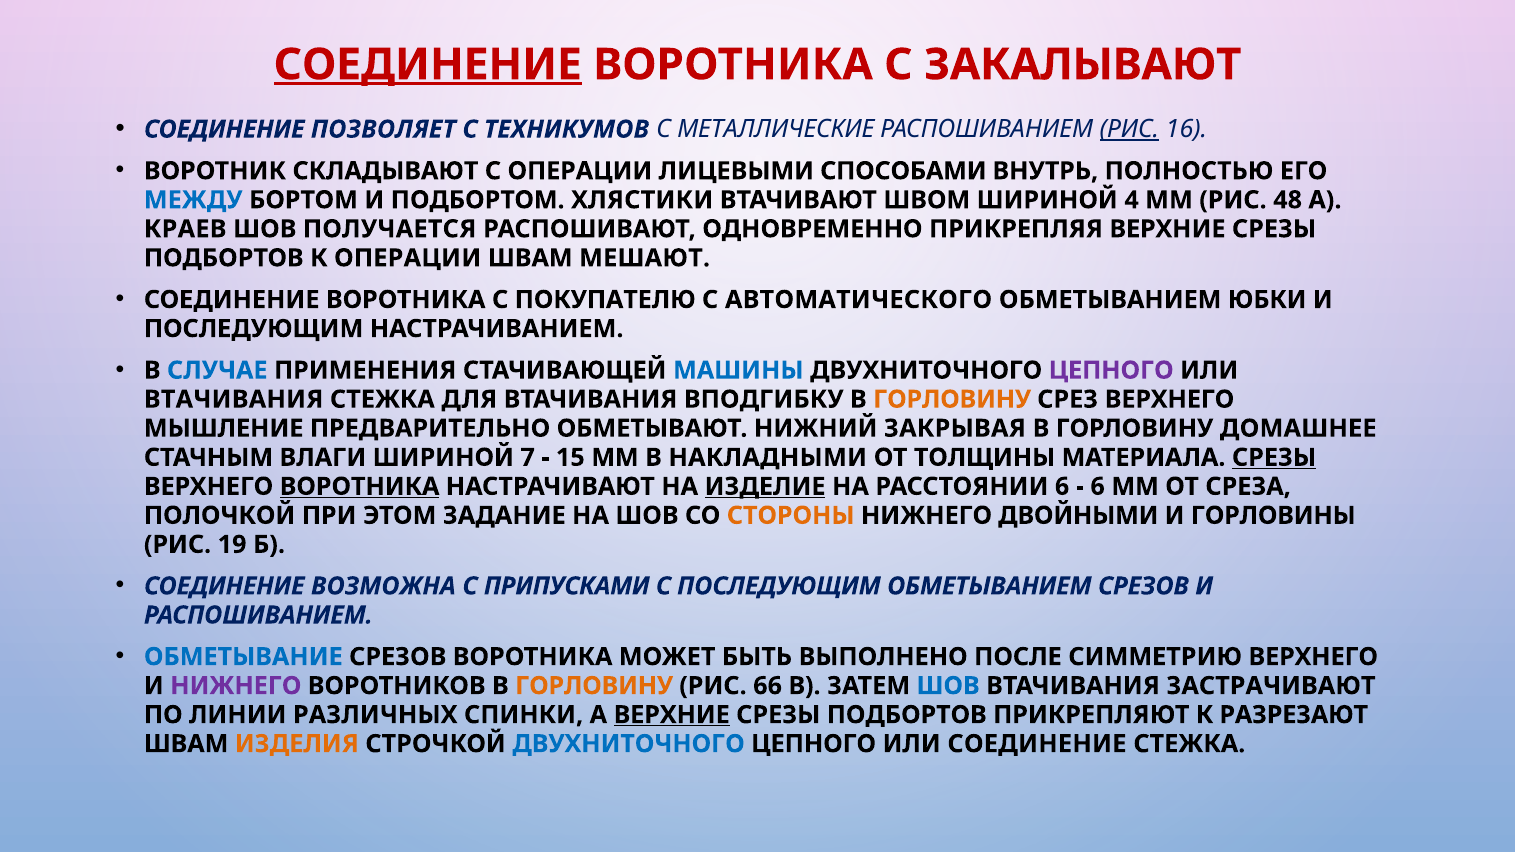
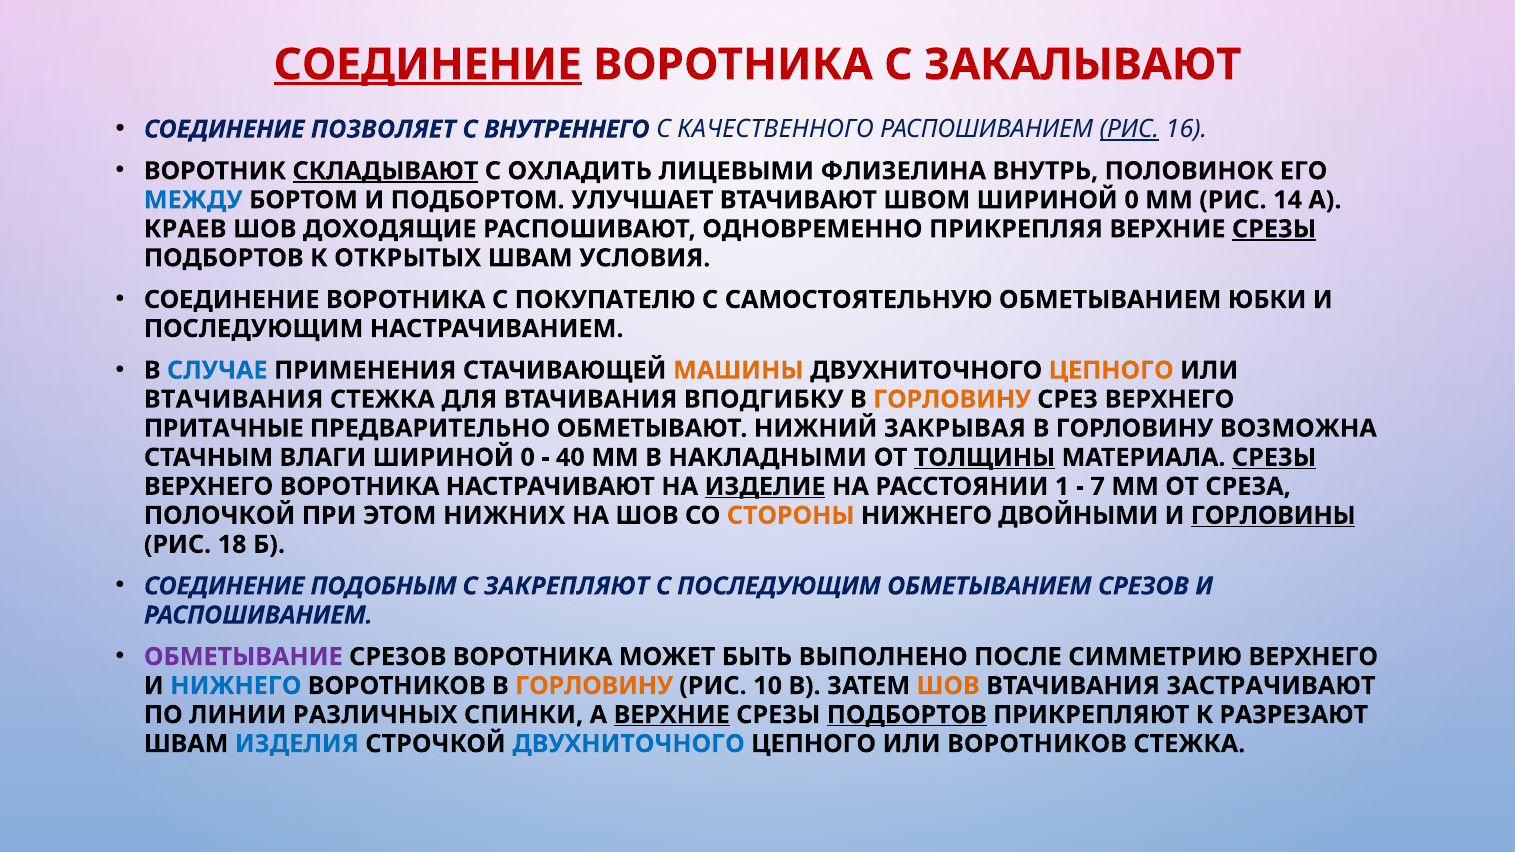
ТЕХНИКУМОВ: ТЕХНИКУМОВ -> ВНУТРЕННЕГО
МЕТАЛЛИЧЕСКИЕ: МЕТАЛЛИЧЕСКИЕ -> КАЧЕСТВЕННОГО
СКЛАДЫВАЮТ underline: none -> present
С ОПЕРАЦИИ: ОПЕРАЦИИ -> ОХЛАДИТЬ
СПОСОБАМИ: СПОСОБАМИ -> ФЛИЗЕЛИНА
ПОЛНОСТЬЮ: ПОЛНОСТЬЮ -> ПОЛОВИНОК
ХЛЯСТИКИ: ХЛЯСТИКИ -> УЛУЧШАЕТ
ШВОМ ШИРИНОЙ 4: 4 -> 0
48: 48 -> 14
ПОЛУЧАЕТСЯ: ПОЛУЧАЕТСЯ -> ДОХОДЯЩИЕ
СРЕЗЫ at (1274, 229) underline: none -> present
К ОПЕРАЦИИ: ОПЕРАЦИИ -> ОТКРЫТЫХ
МЕШАЮТ: МЕШАЮТ -> УСЛОВИЯ
АВТОМАТИЧЕСКОГО: АВТОМАТИЧЕСКОГО -> САМОСТОЯТЕЛЬНУЮ
МАШИНЫ colour: blue -> orange
ЦЕПНОГО at (1111, 370) colour: purple -> orange
МЫШЛЕНИЕ: МЫШЛЕНИЕ -> ПРИТАЧНЫЕ
ДОМАШНЕЕ: ДОМАШНЕЕ -> ВОЗМОЖНА
7 at (528, 458): 7 -> 0
15: 15 -> 40
ТОЛЩИНЫ underline: none -> present
ВОРОТНИКА at (360, 487) underline: present -> none
РАССТОЯНИИ 6: 6 -> 1
6 at (1098, 487): 6 -> 7
ЗАДАНИЕ: ЗАДАНИЕ -> НИЖНИХ
ГОРЛОВИНЫ underline: none -> present
19: 19 -> 18
ВОЗМОЖНА: ВОЗМОЖНА -> ПОДОБНЫМ
ПРИПУСКАМИ: ПРИПУСКАМИ -> ЗАКРЕПЛЯЮТ
ОБМЕТЫВАНИЕ colour: blue -> purple
НИЖНЕГО at (236, 686) colour: purple -> blue
66: 66 -> 10
ШОВ at (948, 686) colour: blue -> orange
ПОДБОРТОВ at (907, 715) underline: none -> present
ИЗДЕЛИЯ colour: orange -> blue
ИЛИ СОЕДИНЕНИЕ: СОЕДИНЕНИЕ -> ВОРОТНИКОВ
